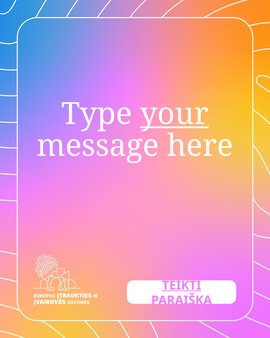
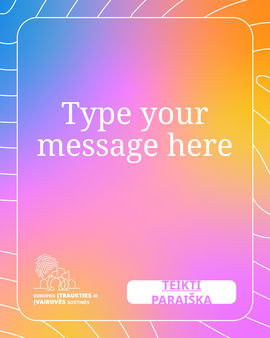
your underline: present -> none
